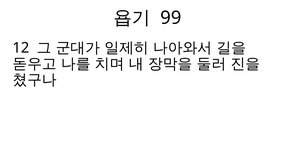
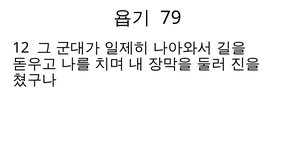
99: 99 -> 79
